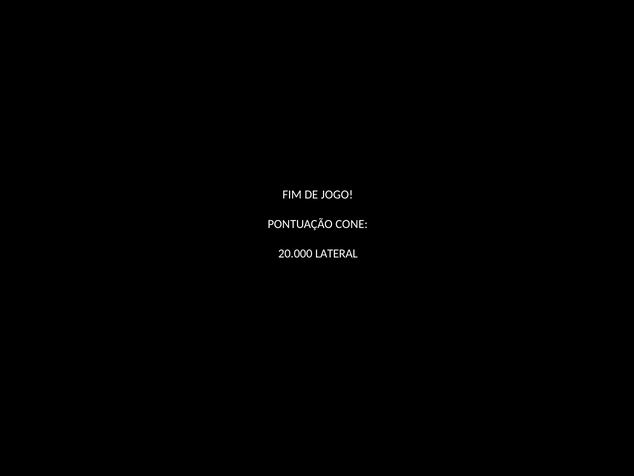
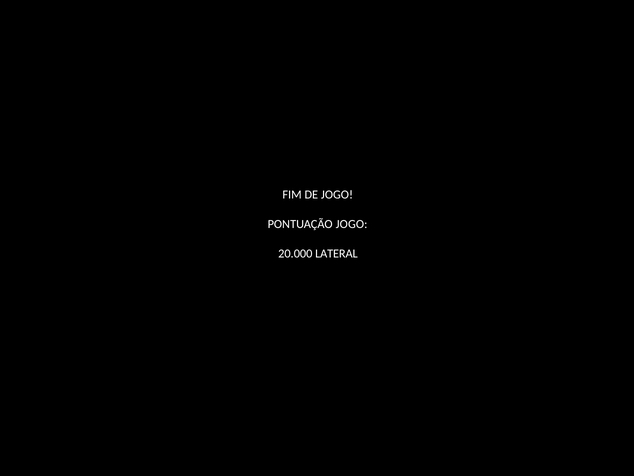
PONTUAÇÃO CONE: CONE -> JOGO
